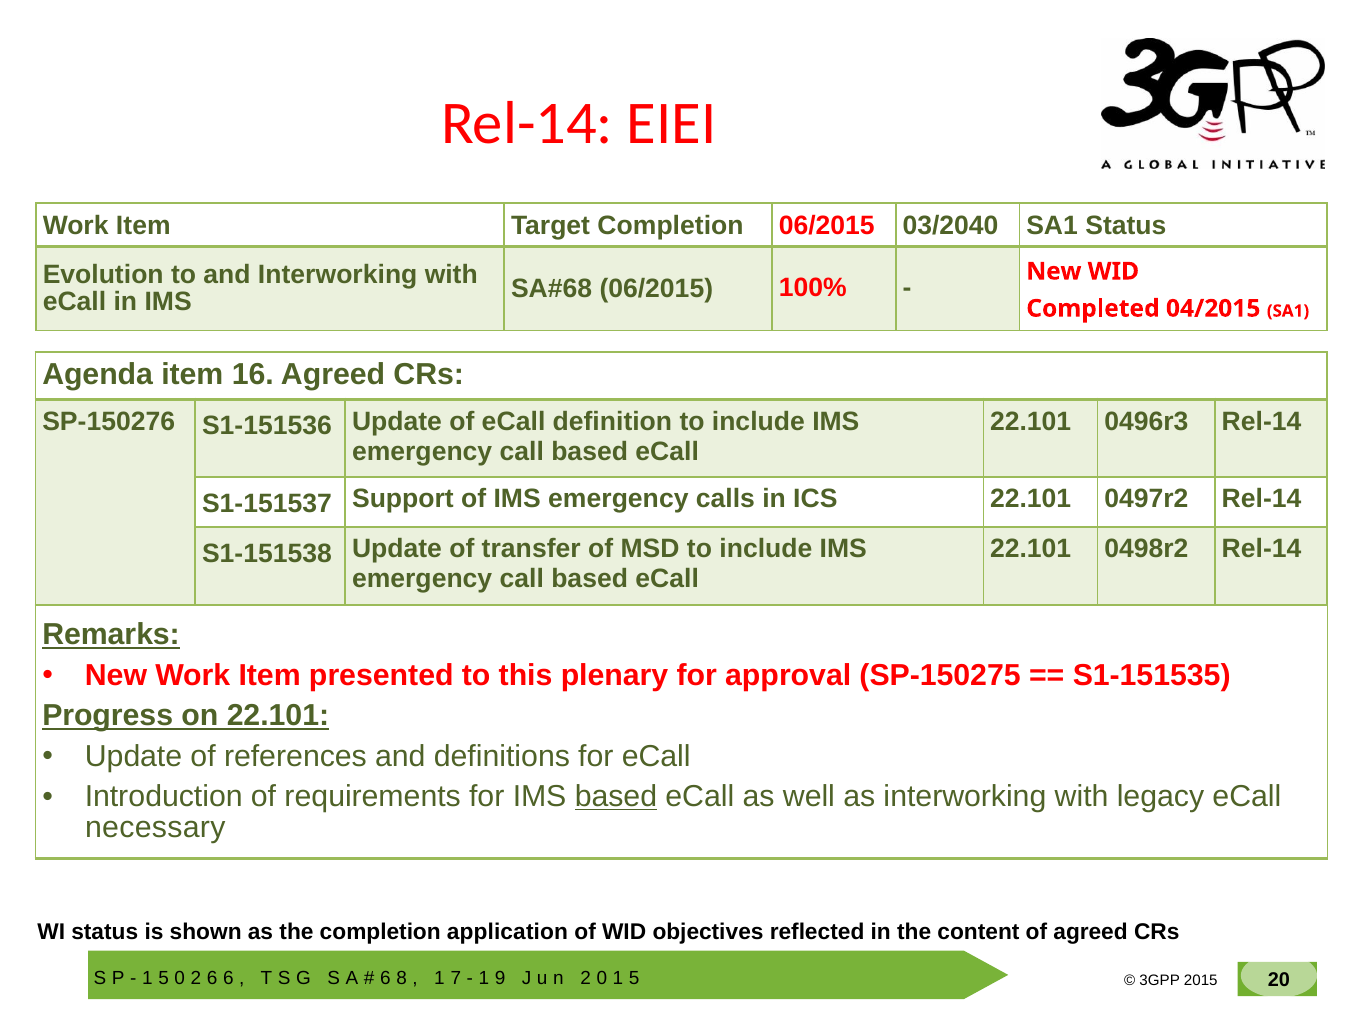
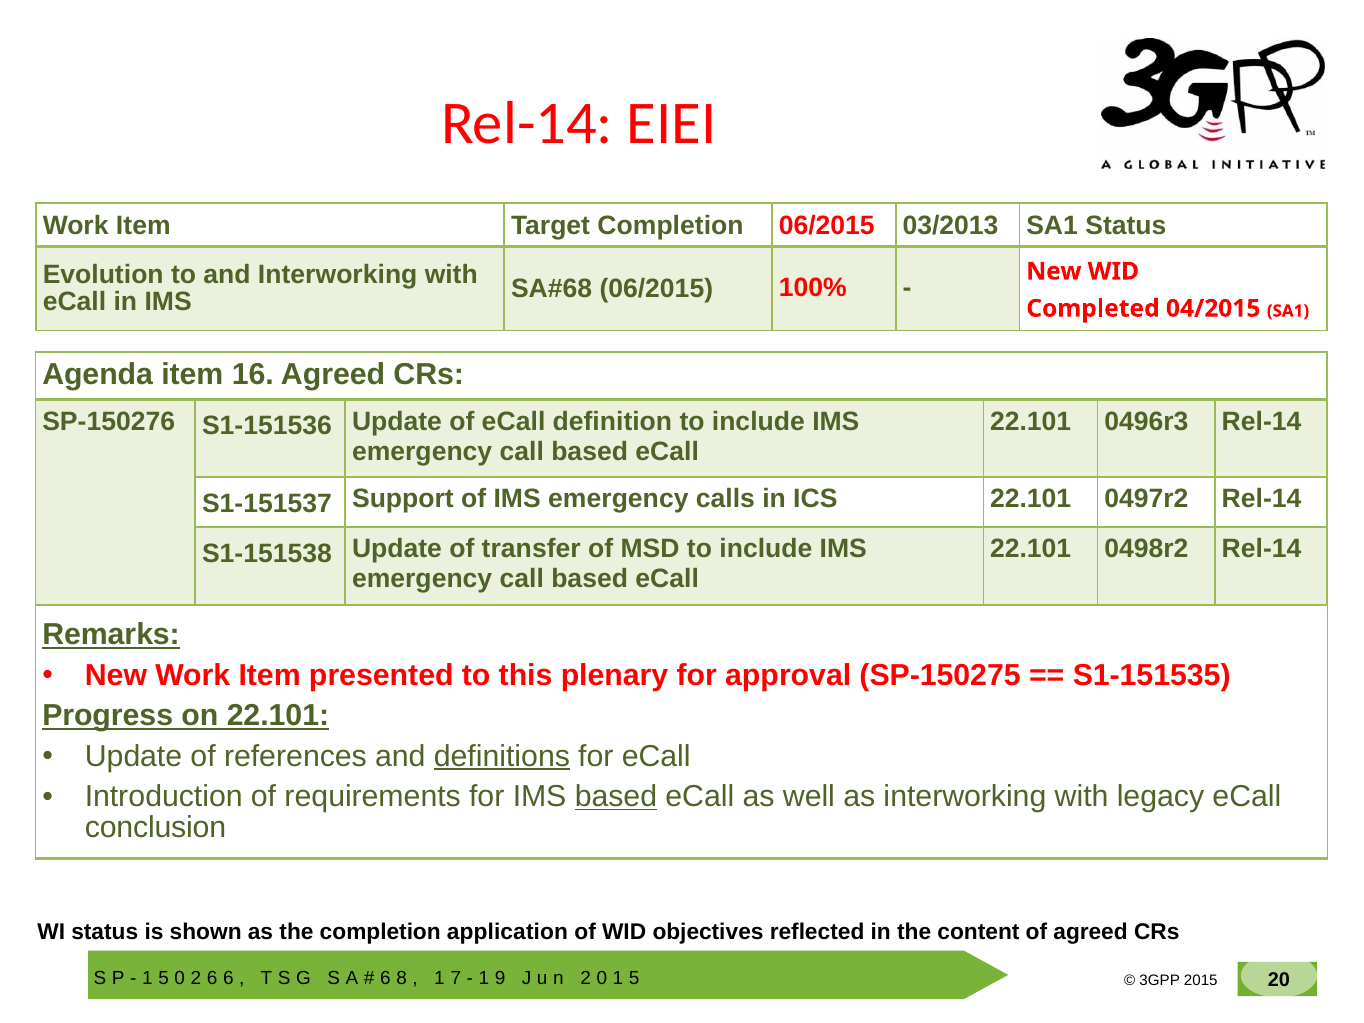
03/2040: 03/2040 -> 03/2013
definitions underline: none -> present
necessary: necessary -> conclusion
